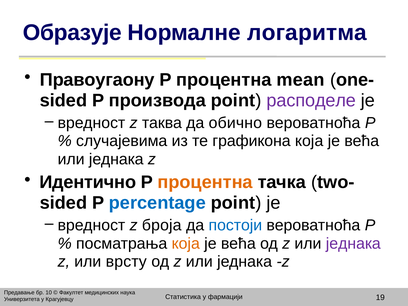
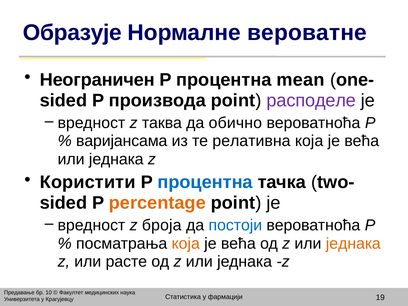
логаритма: логаритма -> вероватне
Правоугаону: Правоугаону -> Неограничен
случајевима: случајевима -> варијансама
графикона: графикона -> релативна
Идентично: Идентично -> Користити
процентна at (205, 182) colour: orange -> blue
percentage colour: blue -> orange
једнака at (353, 244) colour: purple -> orange
врсту: врсту -> расте
